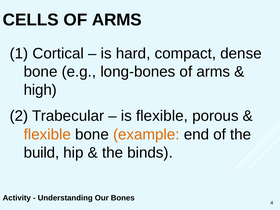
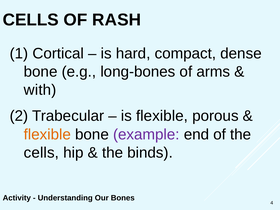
ARMS at (117, 20): ARMS -> RASH
high: high -> with
example colour: orange -> purple
build at (41, 153): build -> cells
